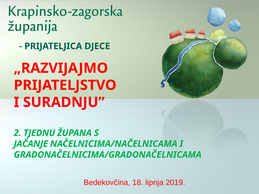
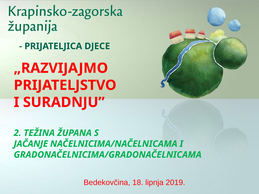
TJEDNU: TJEDNU -> TEŽINA
